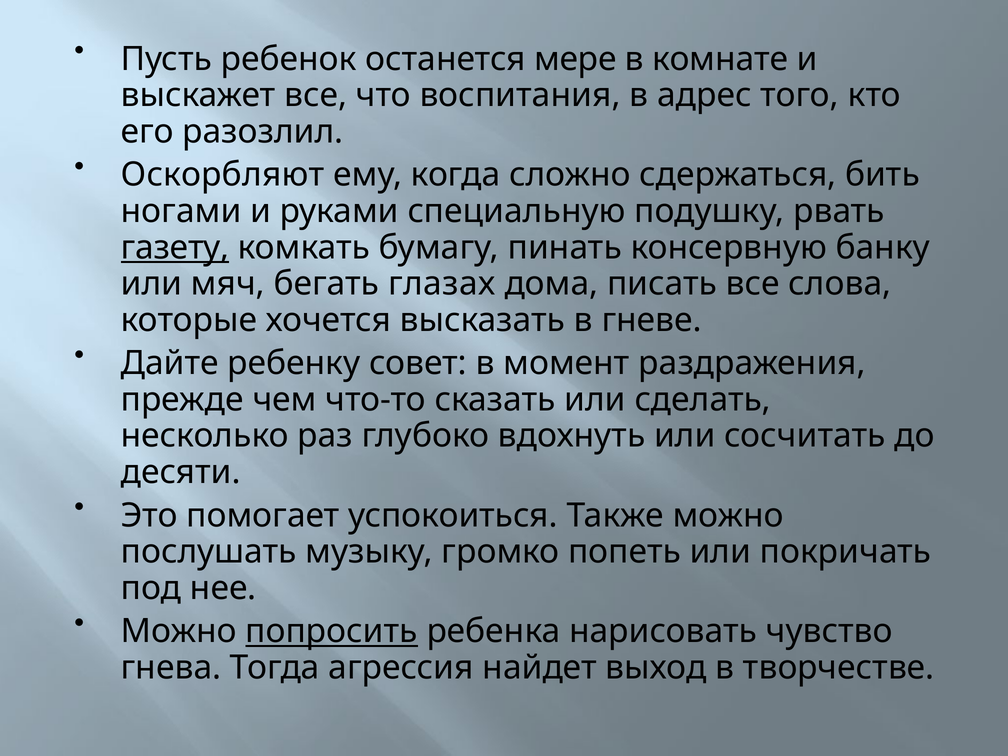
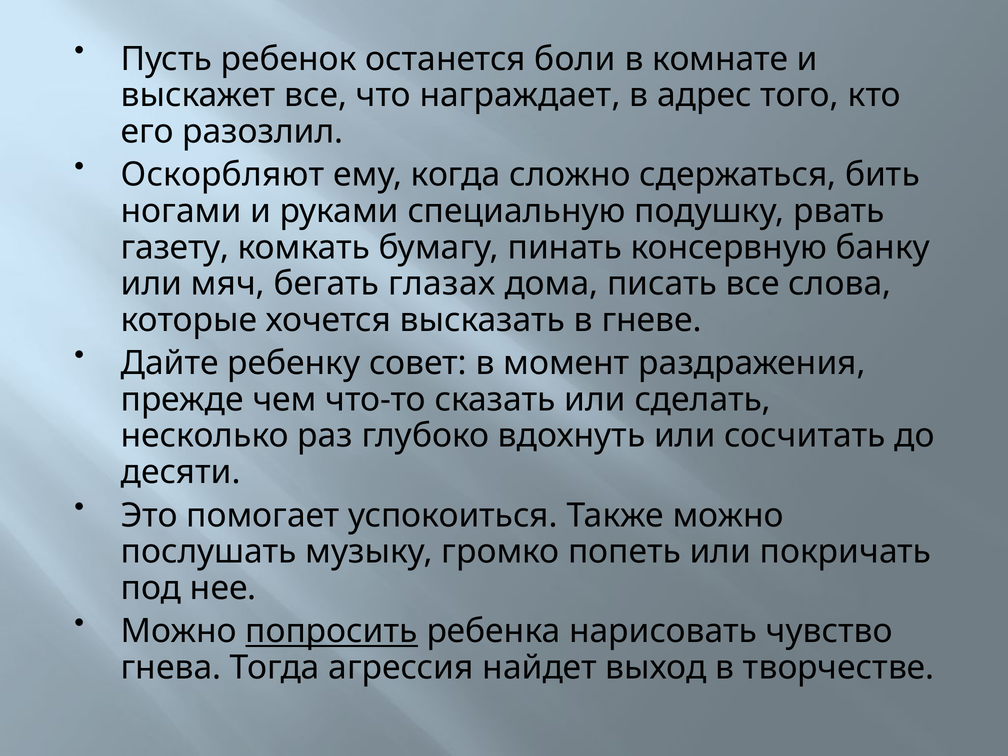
мере: мере -> боли
воспитания: воспитания -> награждает
газету underline: present -> none
